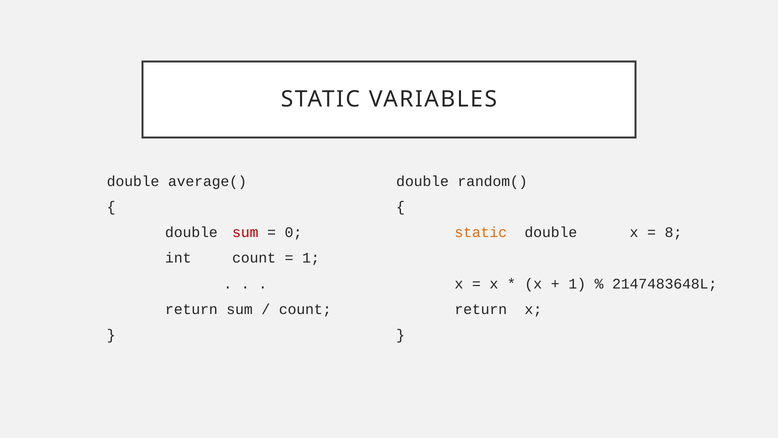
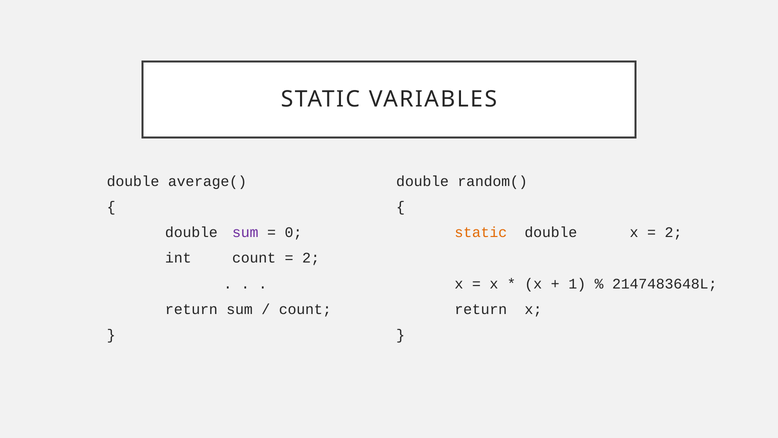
sum at (245, 232) colour: red -> purple
8 at (673, 232): 8 -> 2
1 at (311, 258): 1 -> 2
